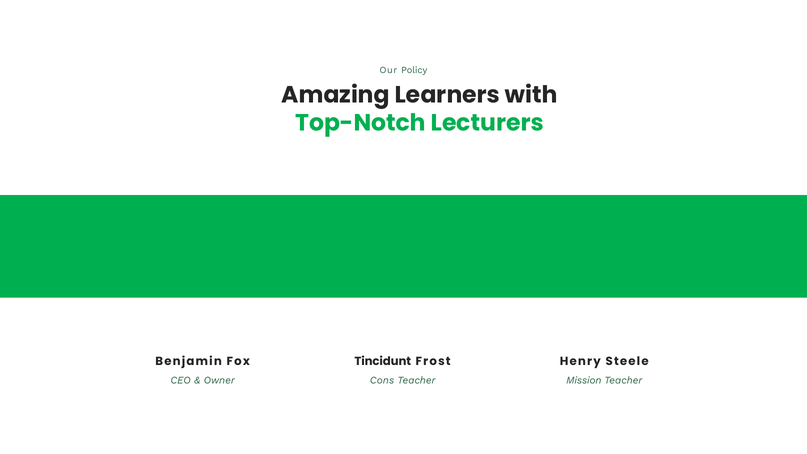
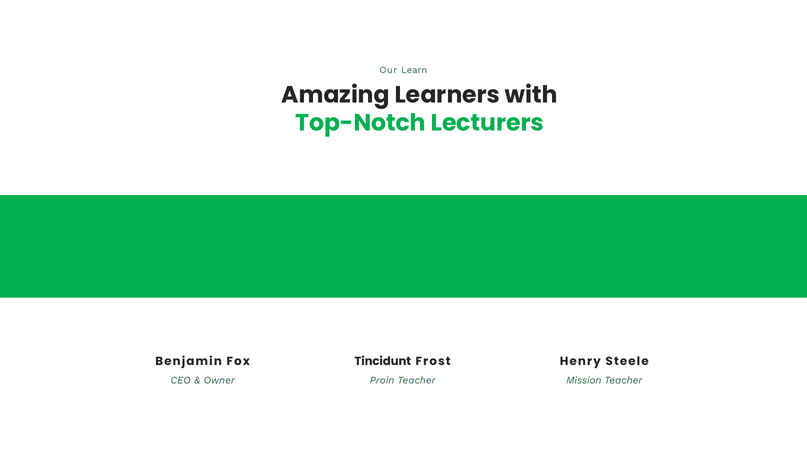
Policy: Policy -> Learn
Cons: Cons -> Proin
